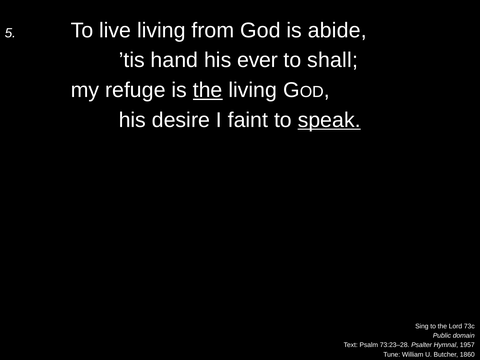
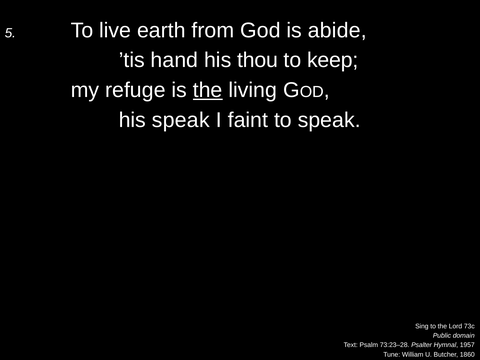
live living: living -> earth
ever: ever -> thou
shall: shall -> keep
his desire: desire -> speak
speak at (329, 120) underline: present -> none
